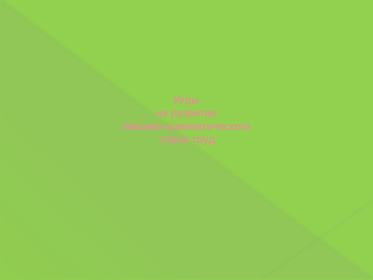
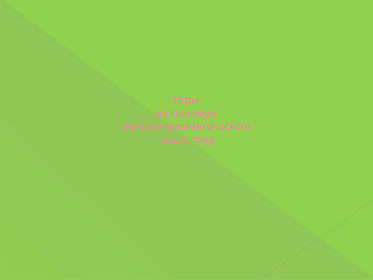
развития: развития -> минимум
